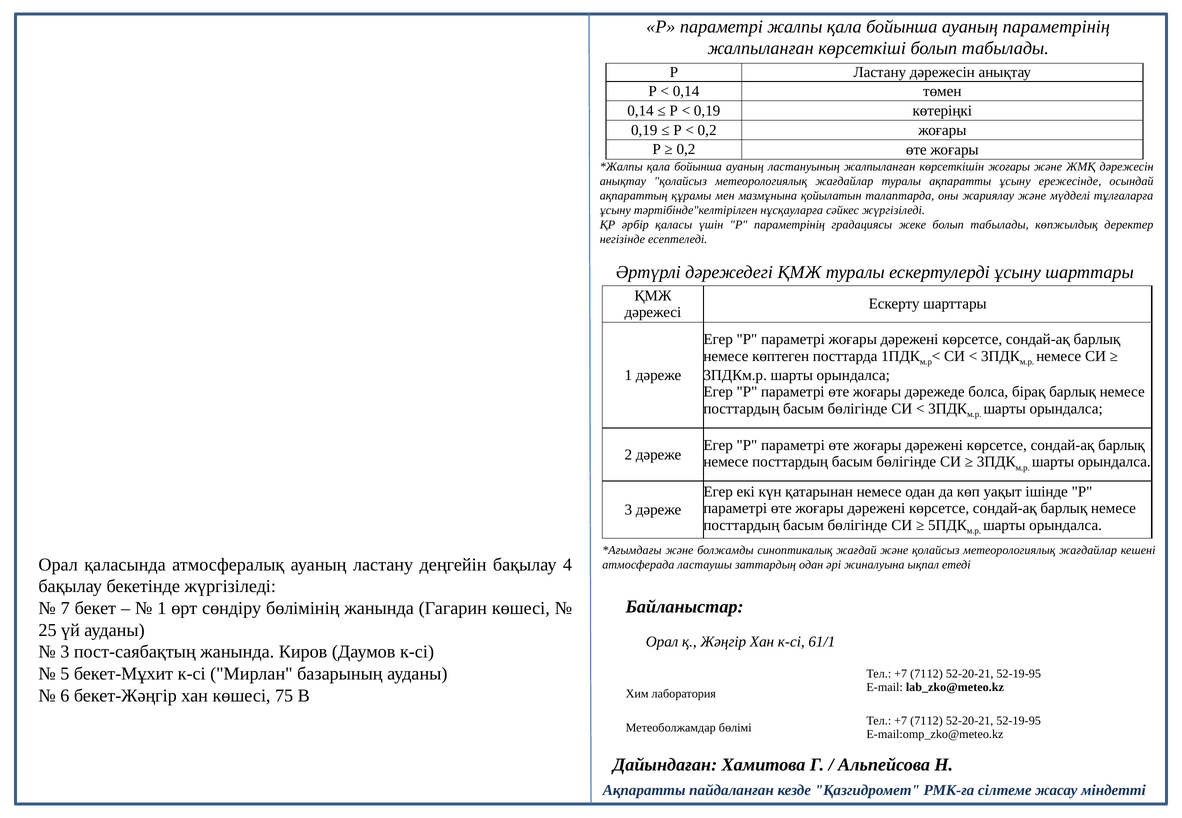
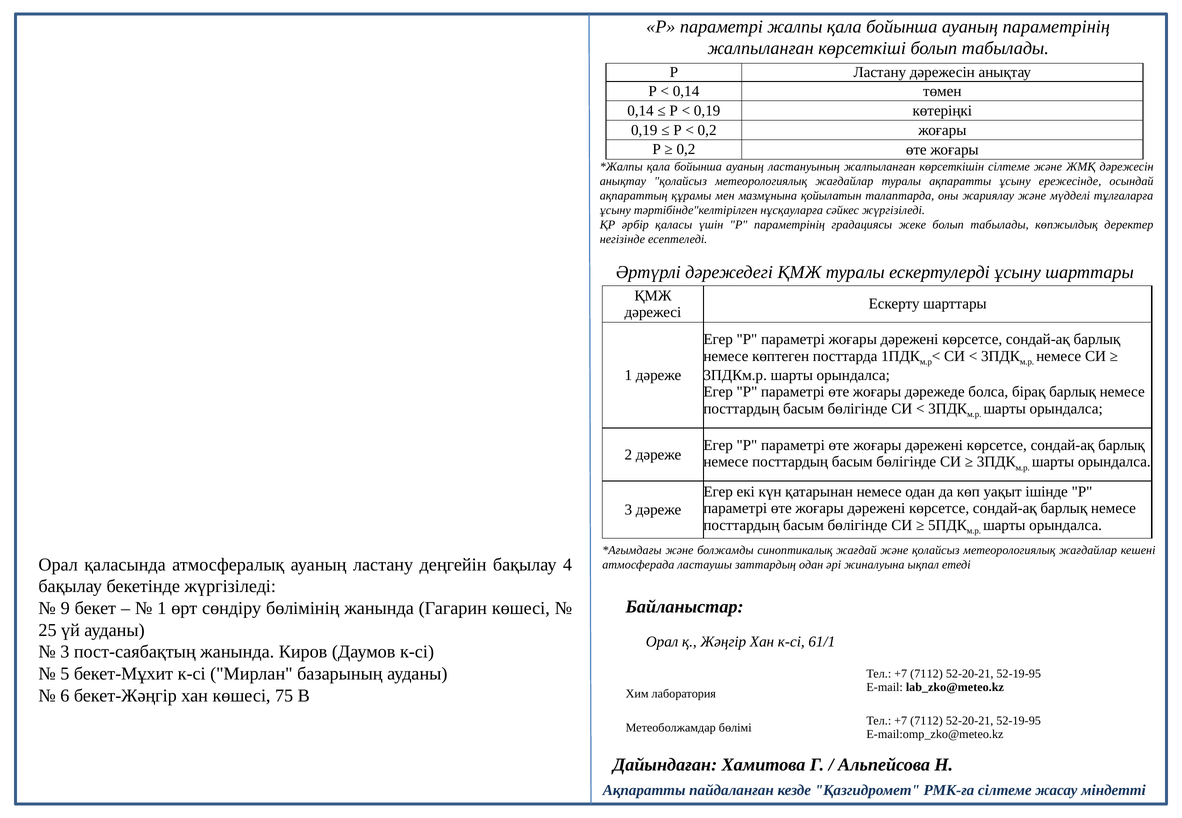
көрсеткішін жоғары: жоғары -> сілтеме
7: 7 -> 9
